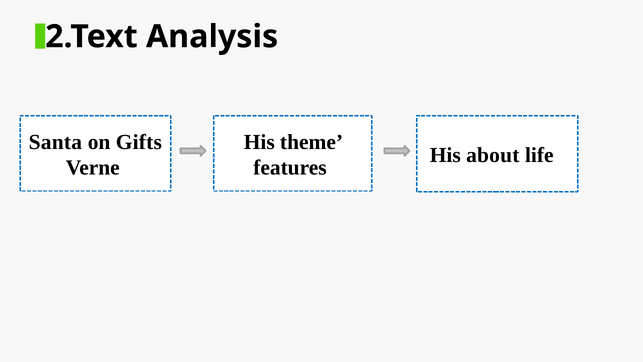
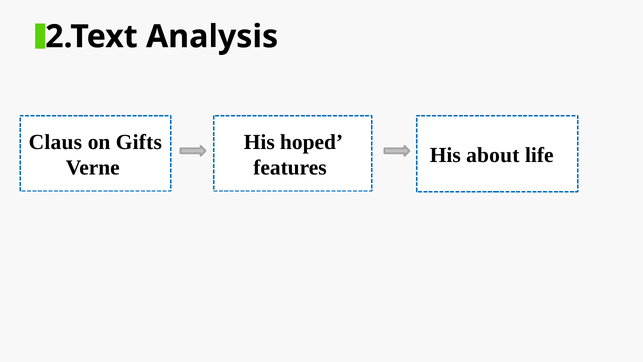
Santa: Santa -> Claus
theme: theme -> hoped
